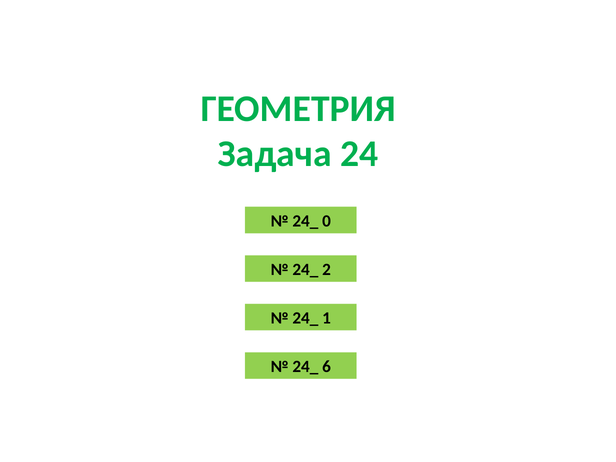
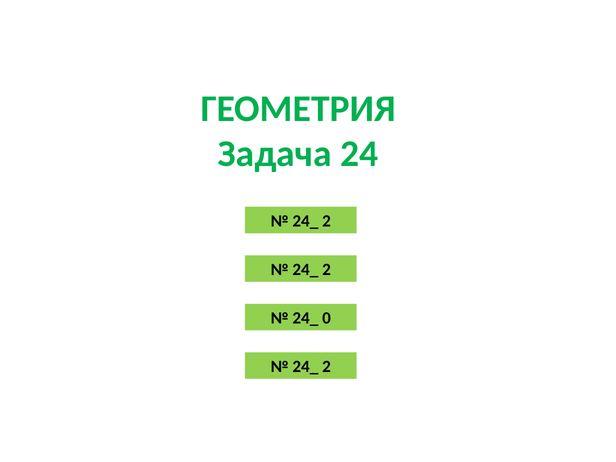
0 at (327, 221): 0 -> 2
1: 1 -> 0
6 at (327, 367): 6 -> 2
